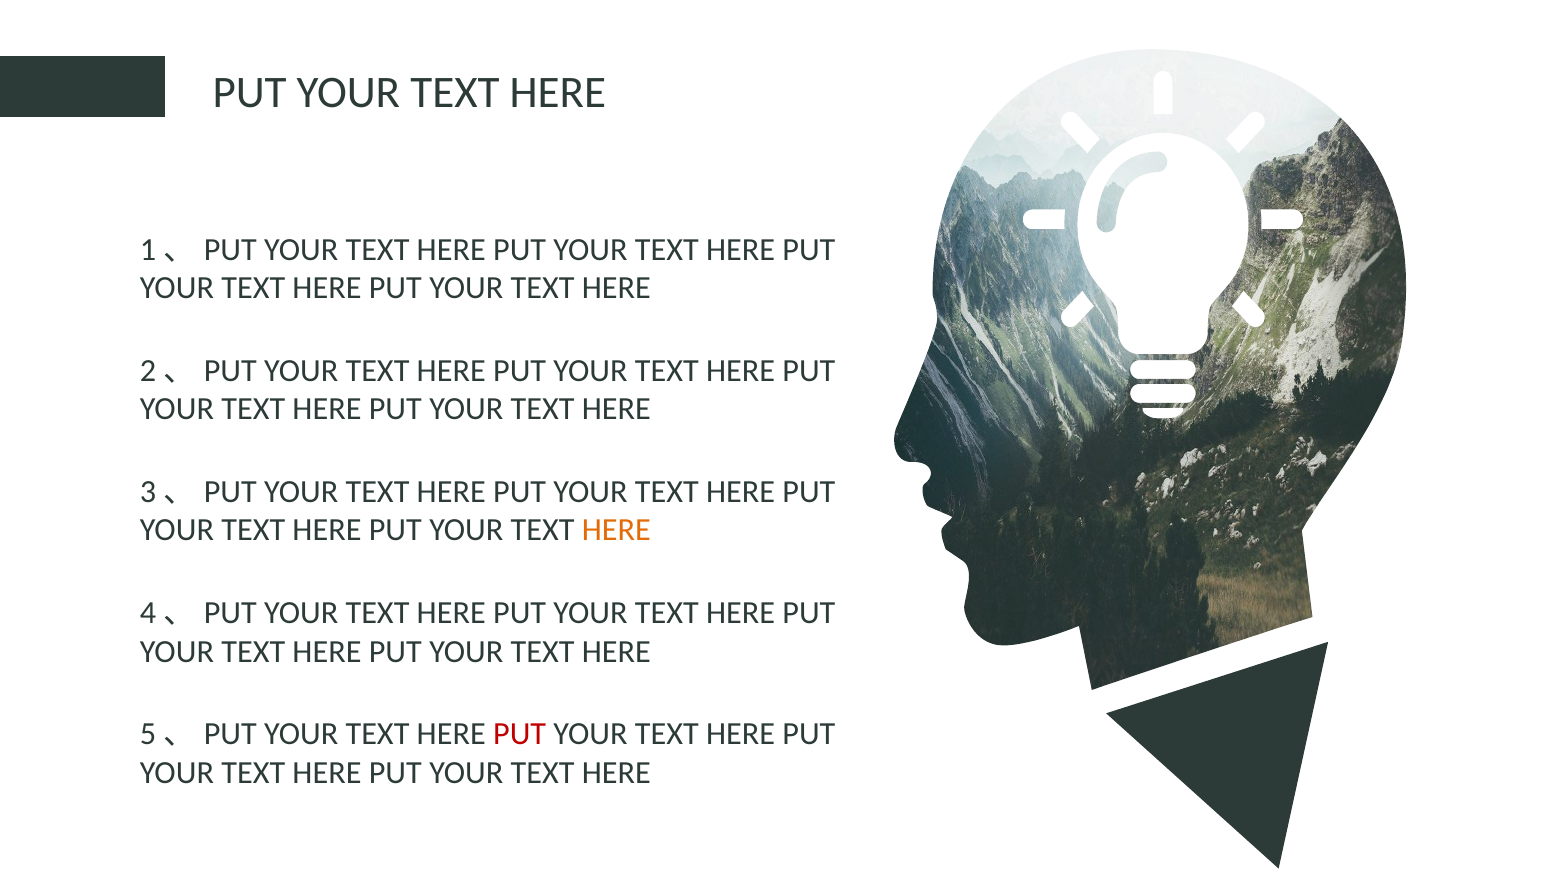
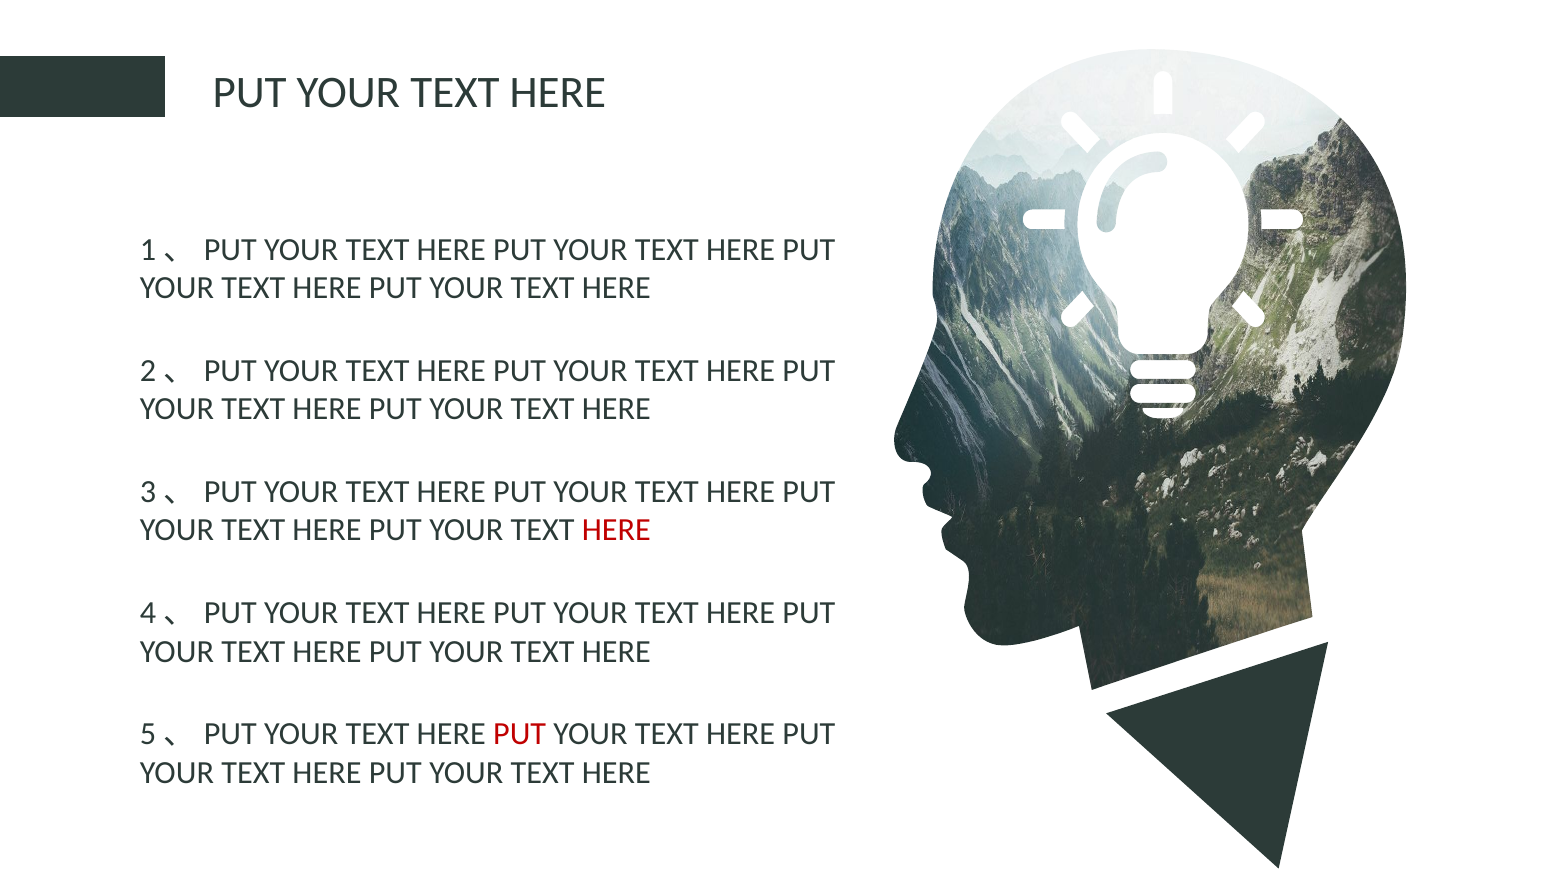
HERE at (616, 530) colour: orange -> red
